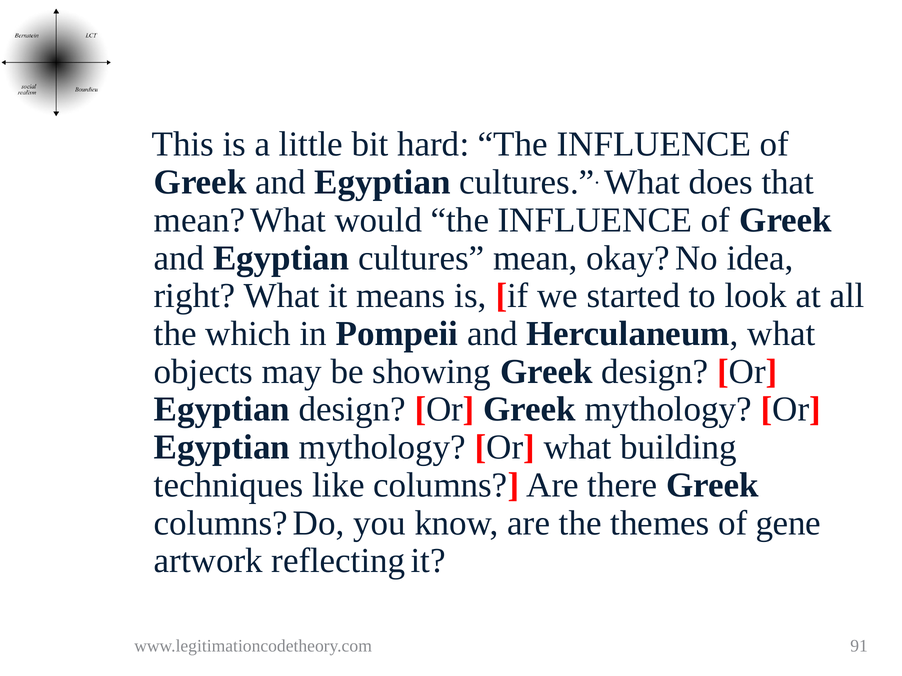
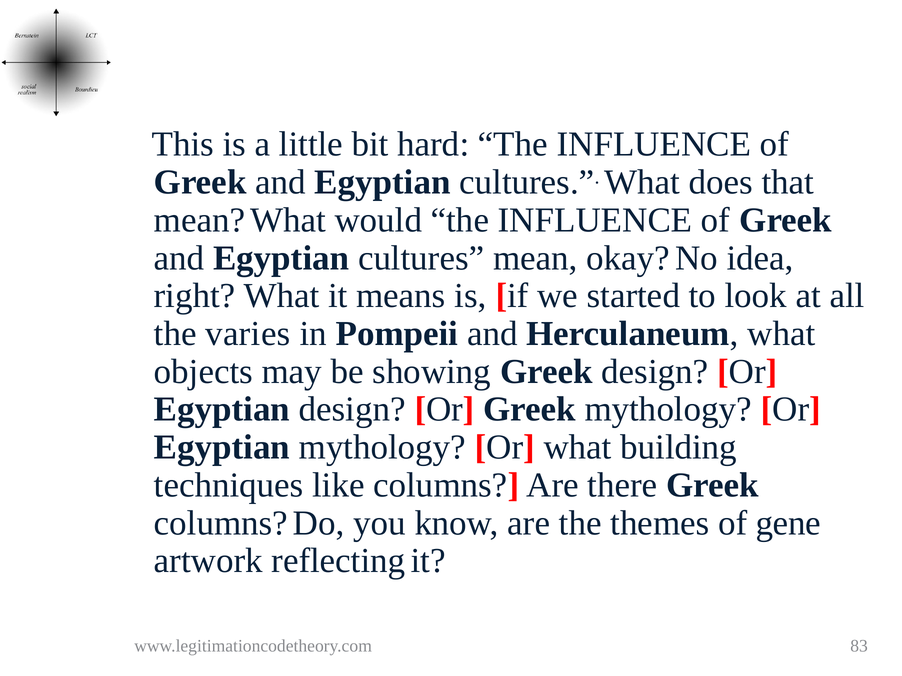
which: which -> varies
91: 91 -> 83
